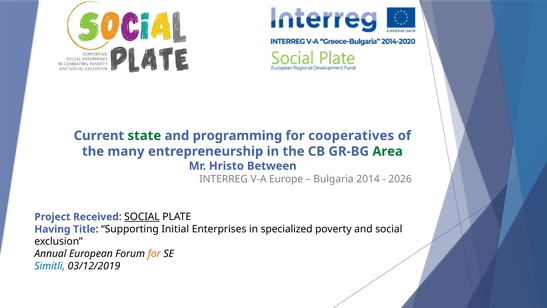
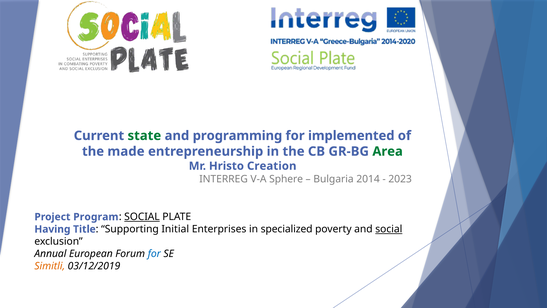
cooperatives: cooperatives -> implemented
many: many -> made
Between: Between -> Creation
Europe: Europe -> Sphere
2026: 2026 -> 2023
Received: Received -> Program
social at (389, 229) underline: none -> present
for at (154, 254) colour: orange -> blue
Simitli colour: blue -> orange
